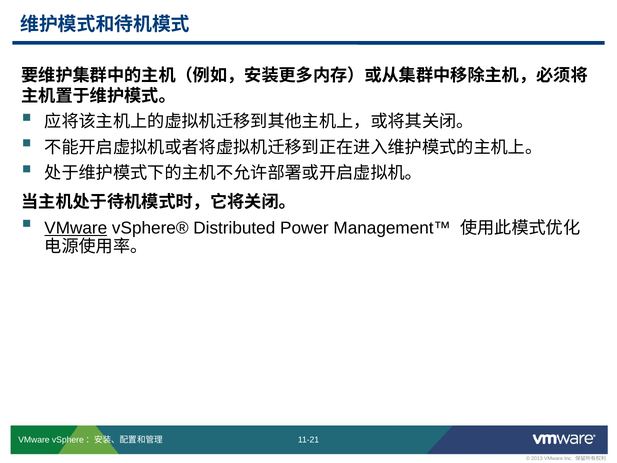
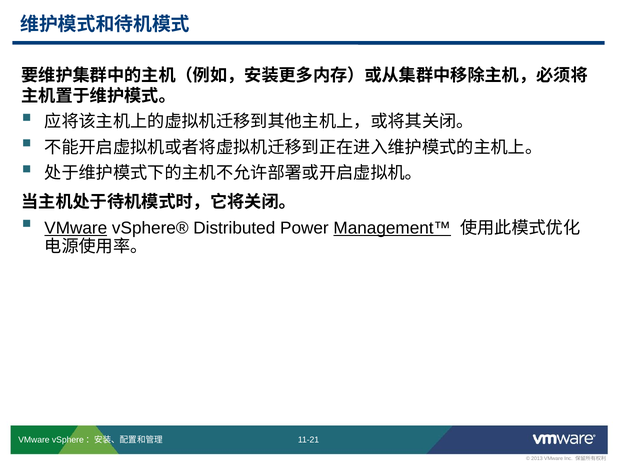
Management™ underline: none -> present
